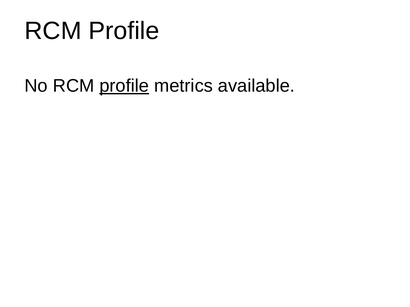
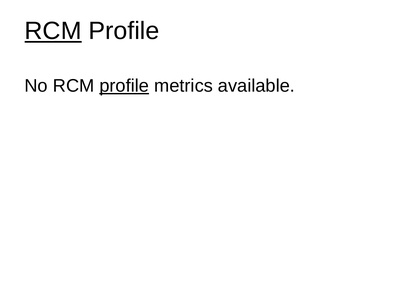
RCM at (53, 31) underline: none -> present
